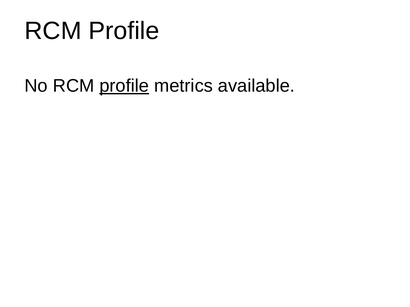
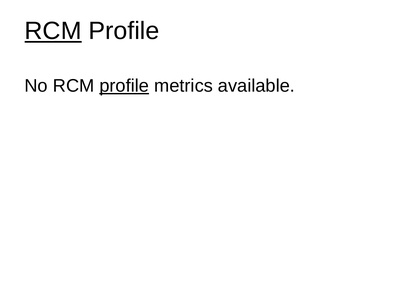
RCM at (53, 31) underline: none -> present
